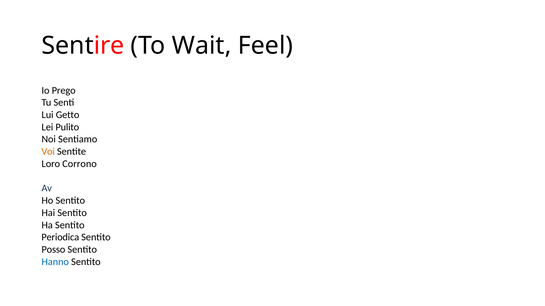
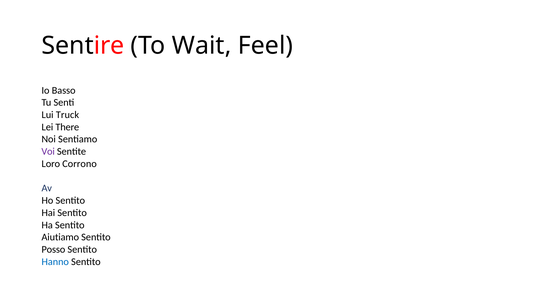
Prego: Prego -> Basso
Getto: Getto -> Truck
Pulito: Pulito -> There
Voi colour: orange -> purple
Periodica: Periodica -> Aiutiamo
